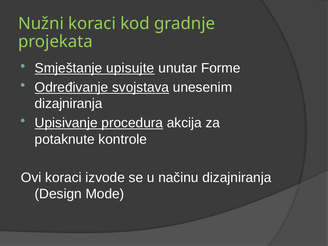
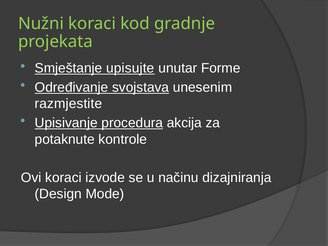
dizajniranja at (69, 104): dizajniranja -> razmjestite
